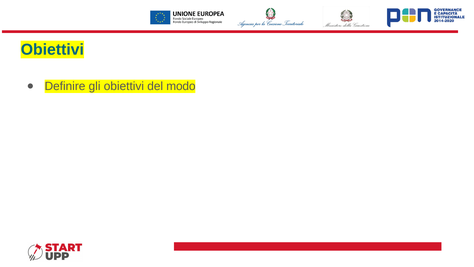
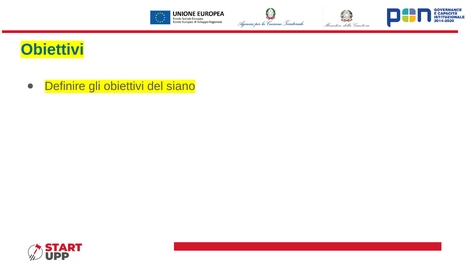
modo: modo -> siano
